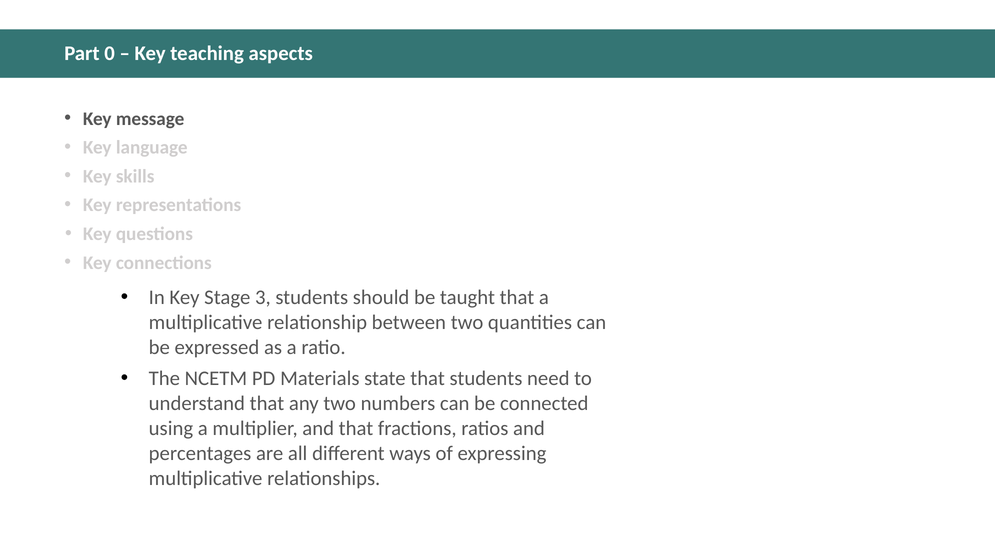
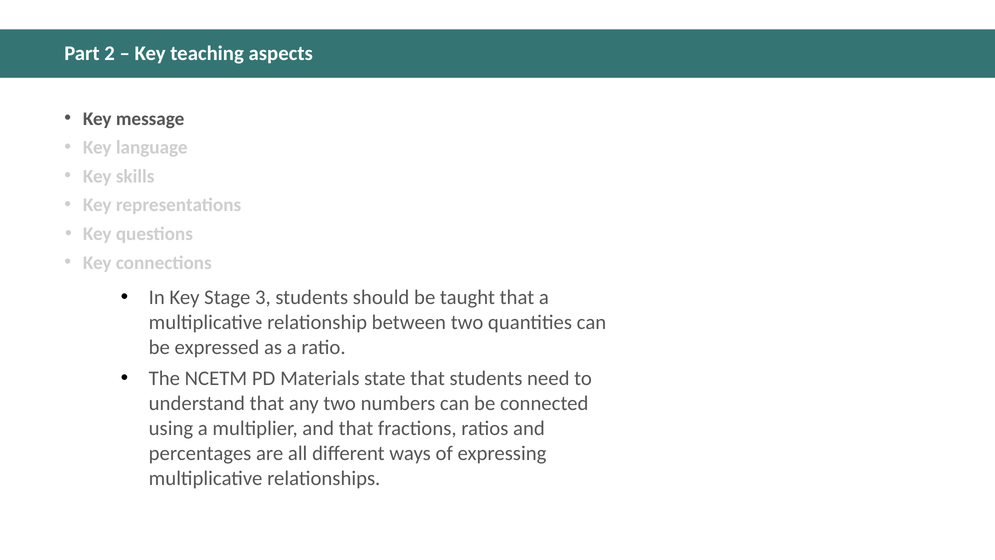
0: 0 -> 2
